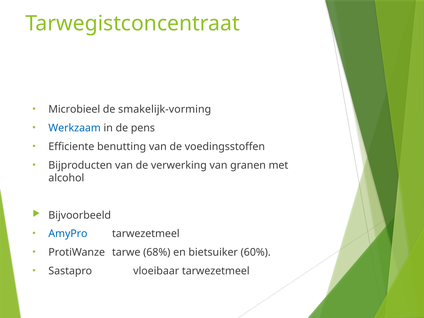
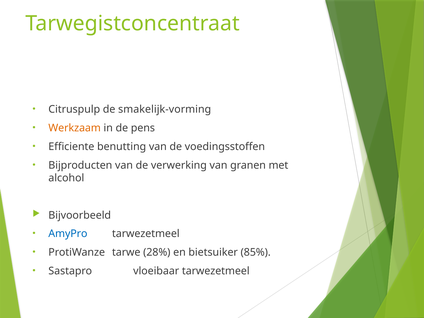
Microbieel: Microbieel -> Citruspulp
Werkzaam colour: blue -> orange
68%: 68% -> 28%
60%: 60% -> 85%
